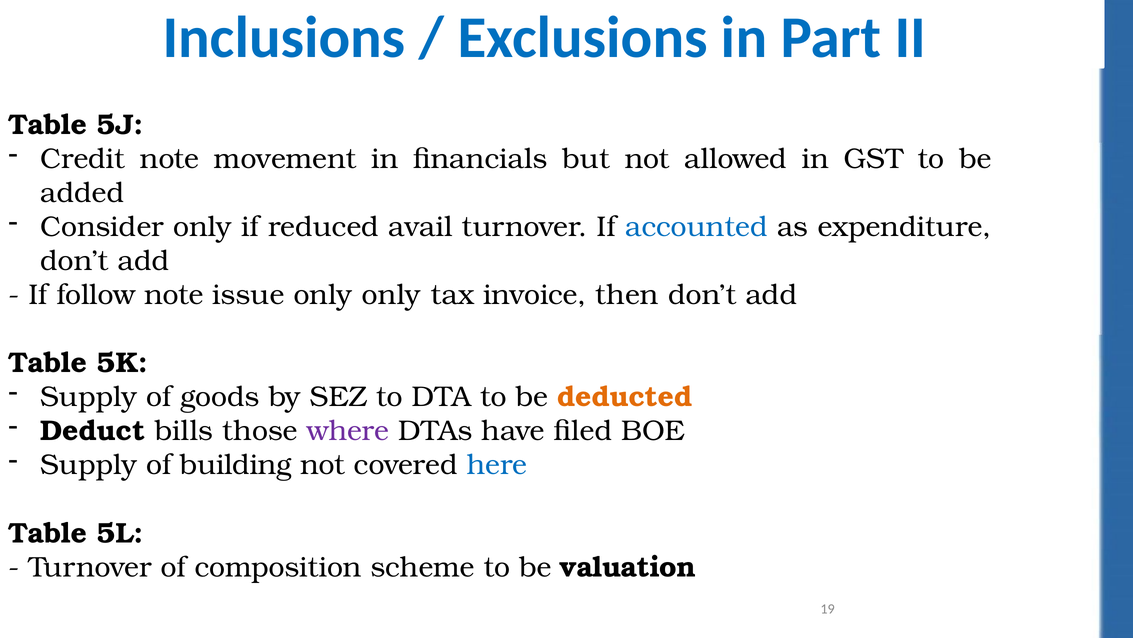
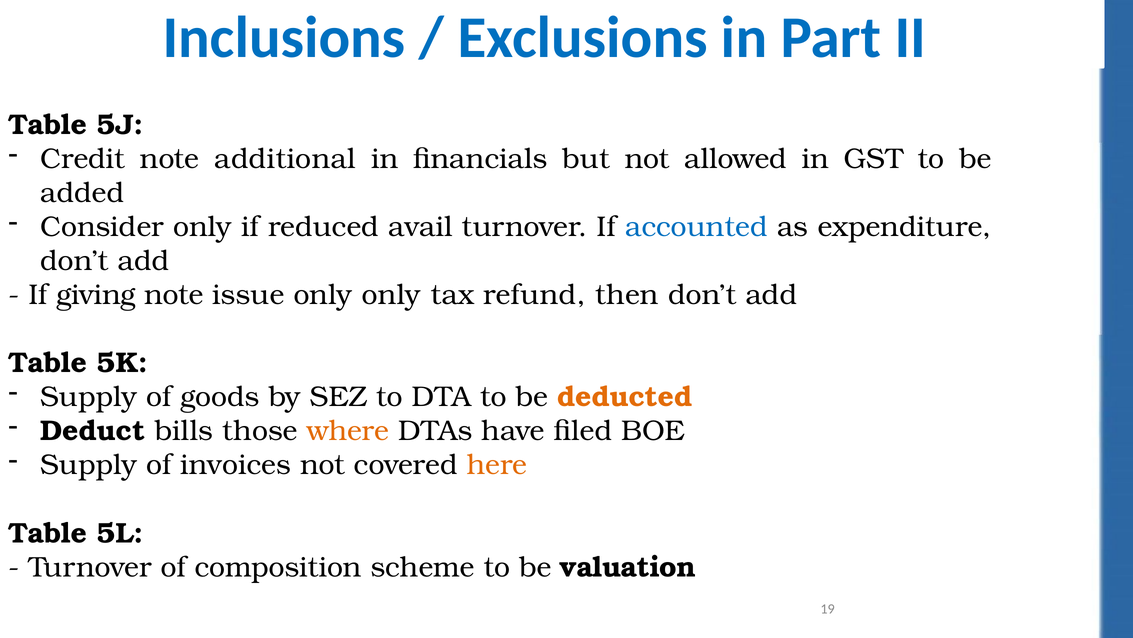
movement: movement -> additional
follow: follow -> giving
invoice: invoice -> refund
where colour: purple -> orange
building: building -> invoices
here colour: blue -> orange
